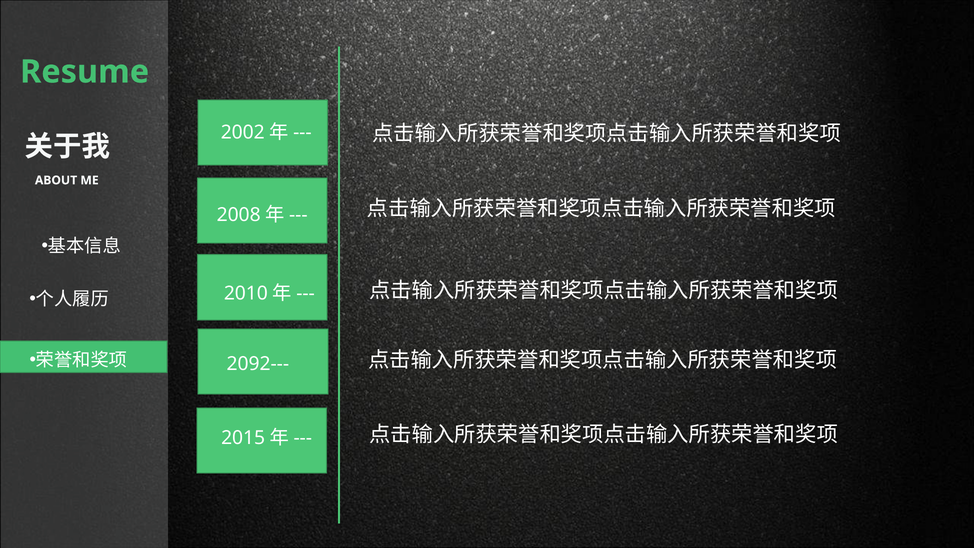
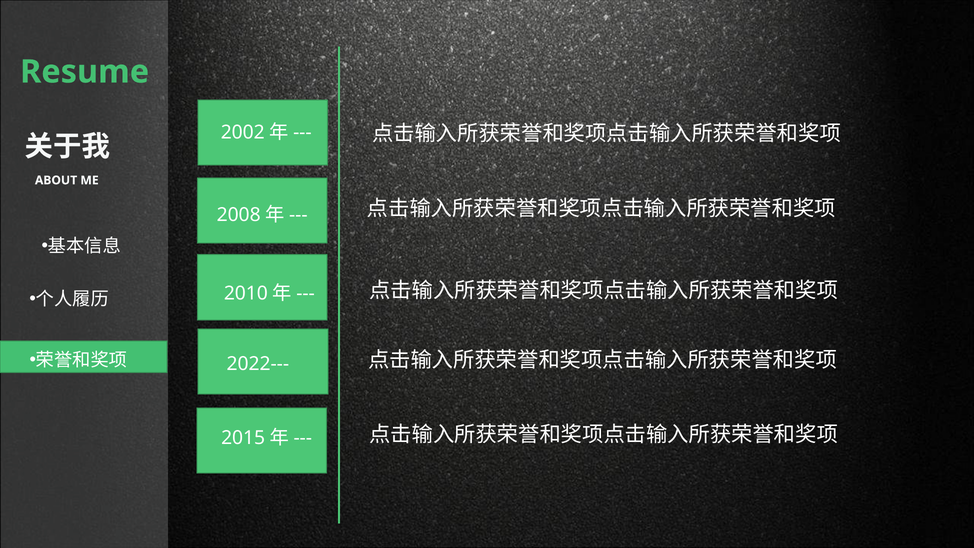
2092---: 2092--- -> 2022---
